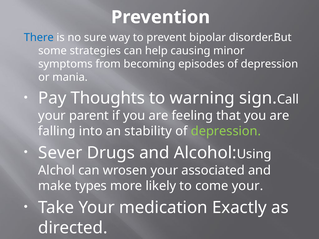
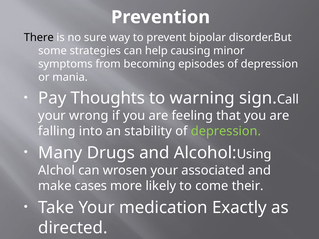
There colour: blue -> black
parent: parent -> wrong
Sever: Sever -> Many
types: types -> cases
come your: your -> their
